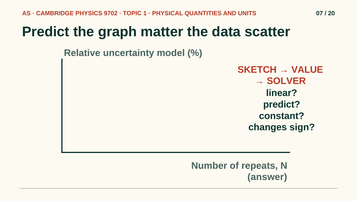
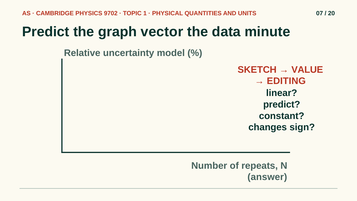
matter: matter -> vector
scatter: scatter -> minute
SOLVER: SOLVER -> EDITING
